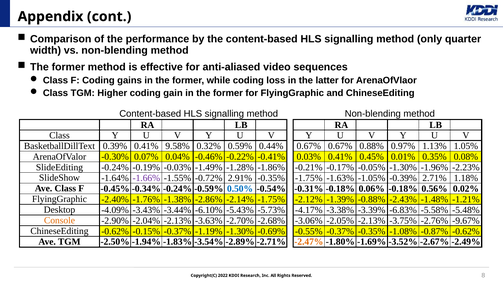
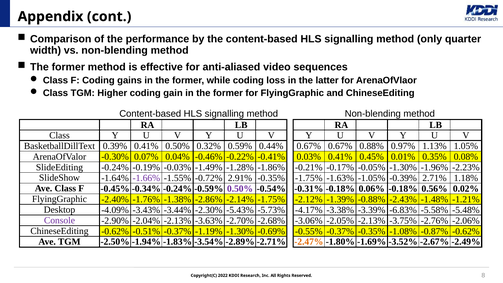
0.41% 9.58%: 9.58% -> 0.50%
0.50% at (240, 189) colour: blue -> purple
-6.10%: -6.10% -> -2.30%
Console colour: orange -> purple
-9.67%: -9.67% -> -2.06%
-0.15%: -0.15% -> -0.51%
